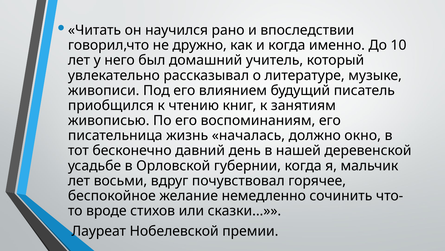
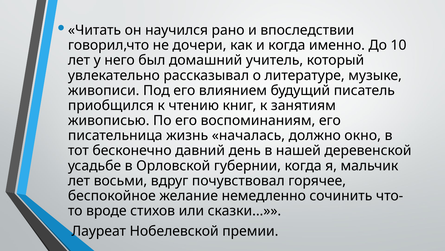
дружно: дружно -> дочери
